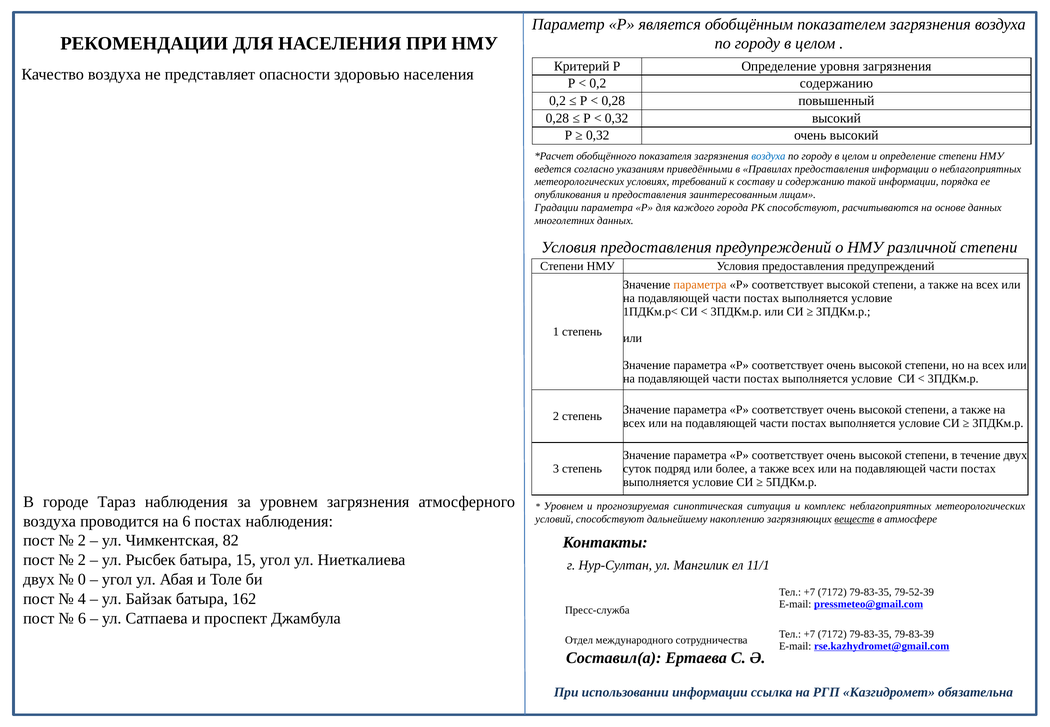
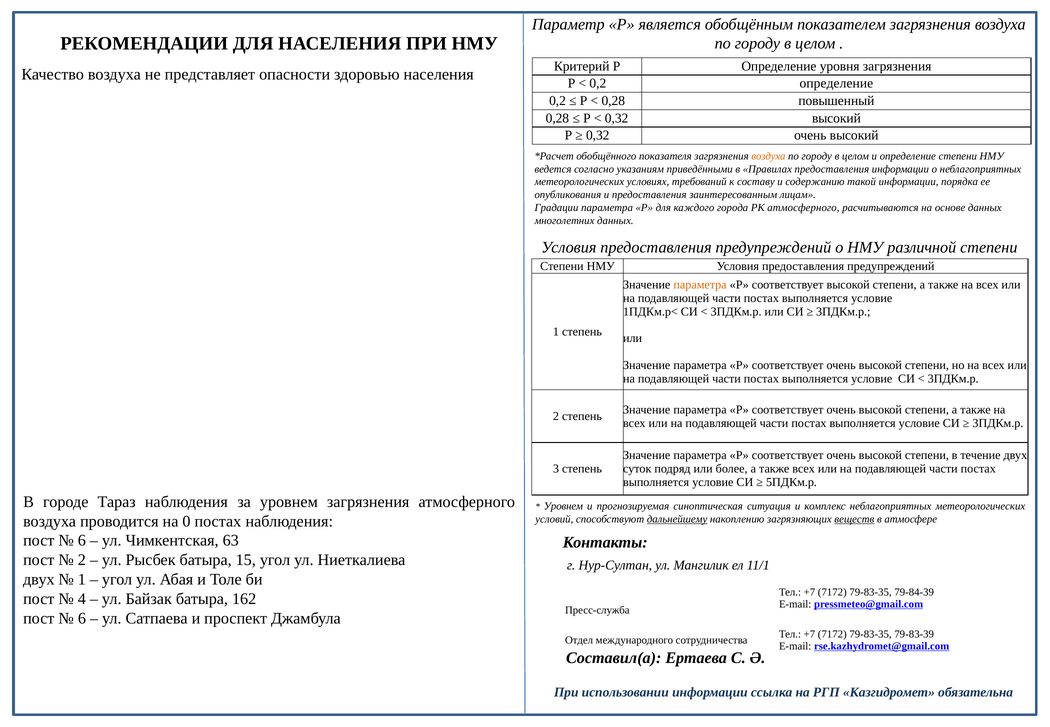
0,2 содержанию: содержанию -> определение
воздуха at (768, 156) colour: blue -> orange
РК способствуют: способствуют -> атмосферного
на 6: 6 -> 0
дальнейшему underline: none -> present
2 at (82, 541): 2 -> 6
82: 82 -> 63
0 at (82, 579): 0 -> 1
79-52-39: 79-52-39 -> 79-84-39
